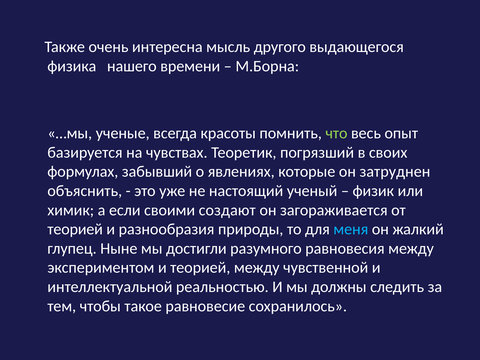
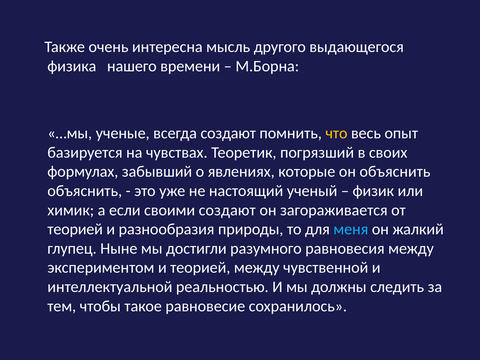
всегда красоты: красоты -> создают
что colour: light green -> yellow
он затруднен: затруднен -> объяснить
